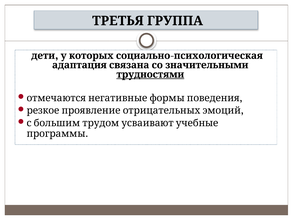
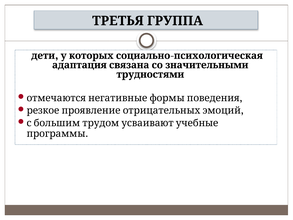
трудностями underline: present -> none
